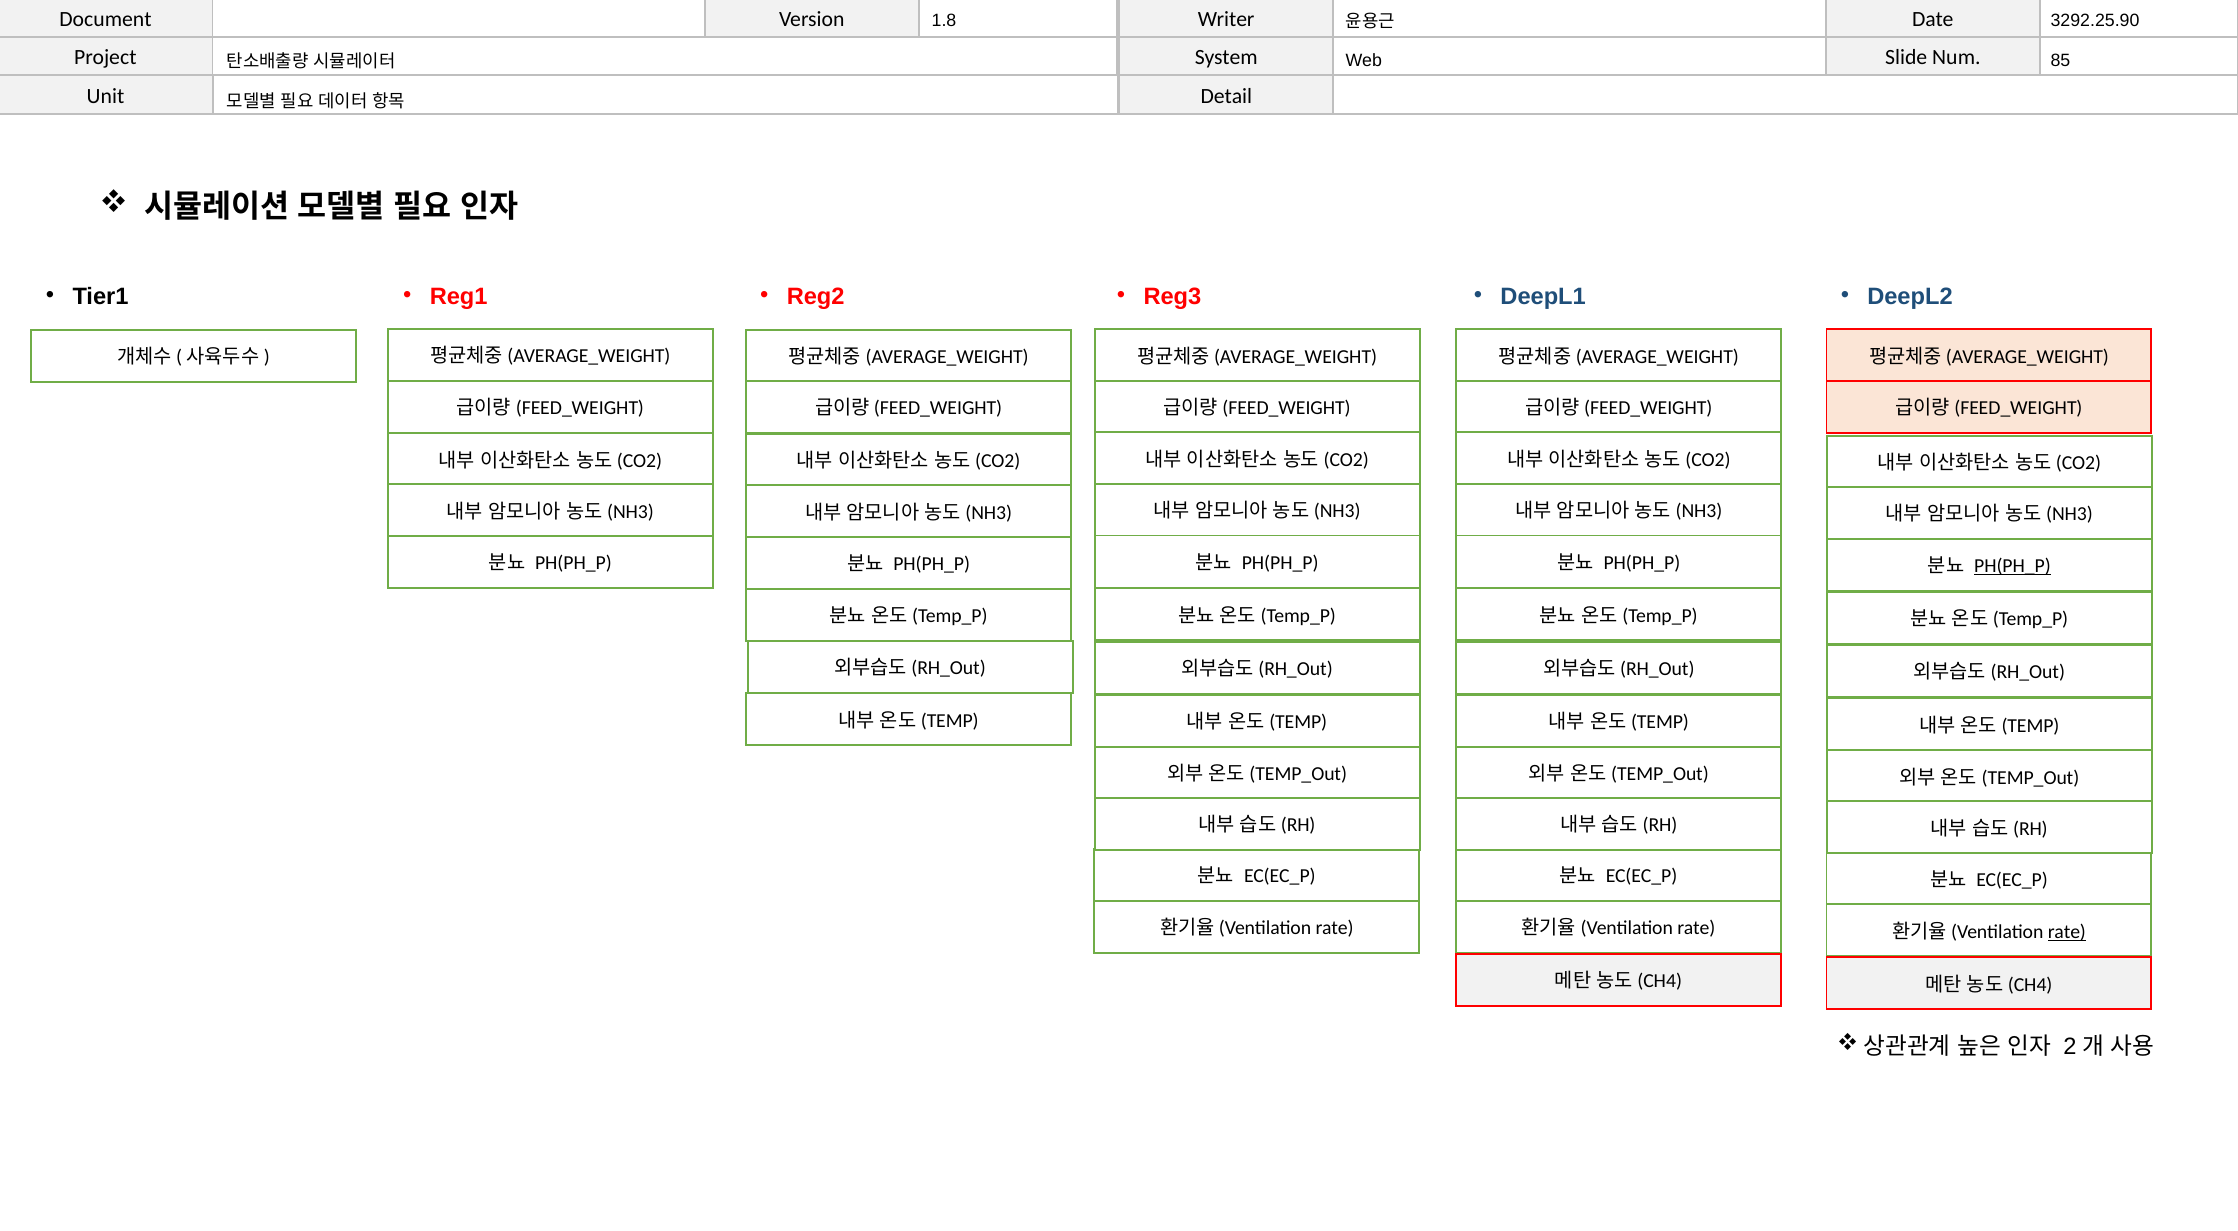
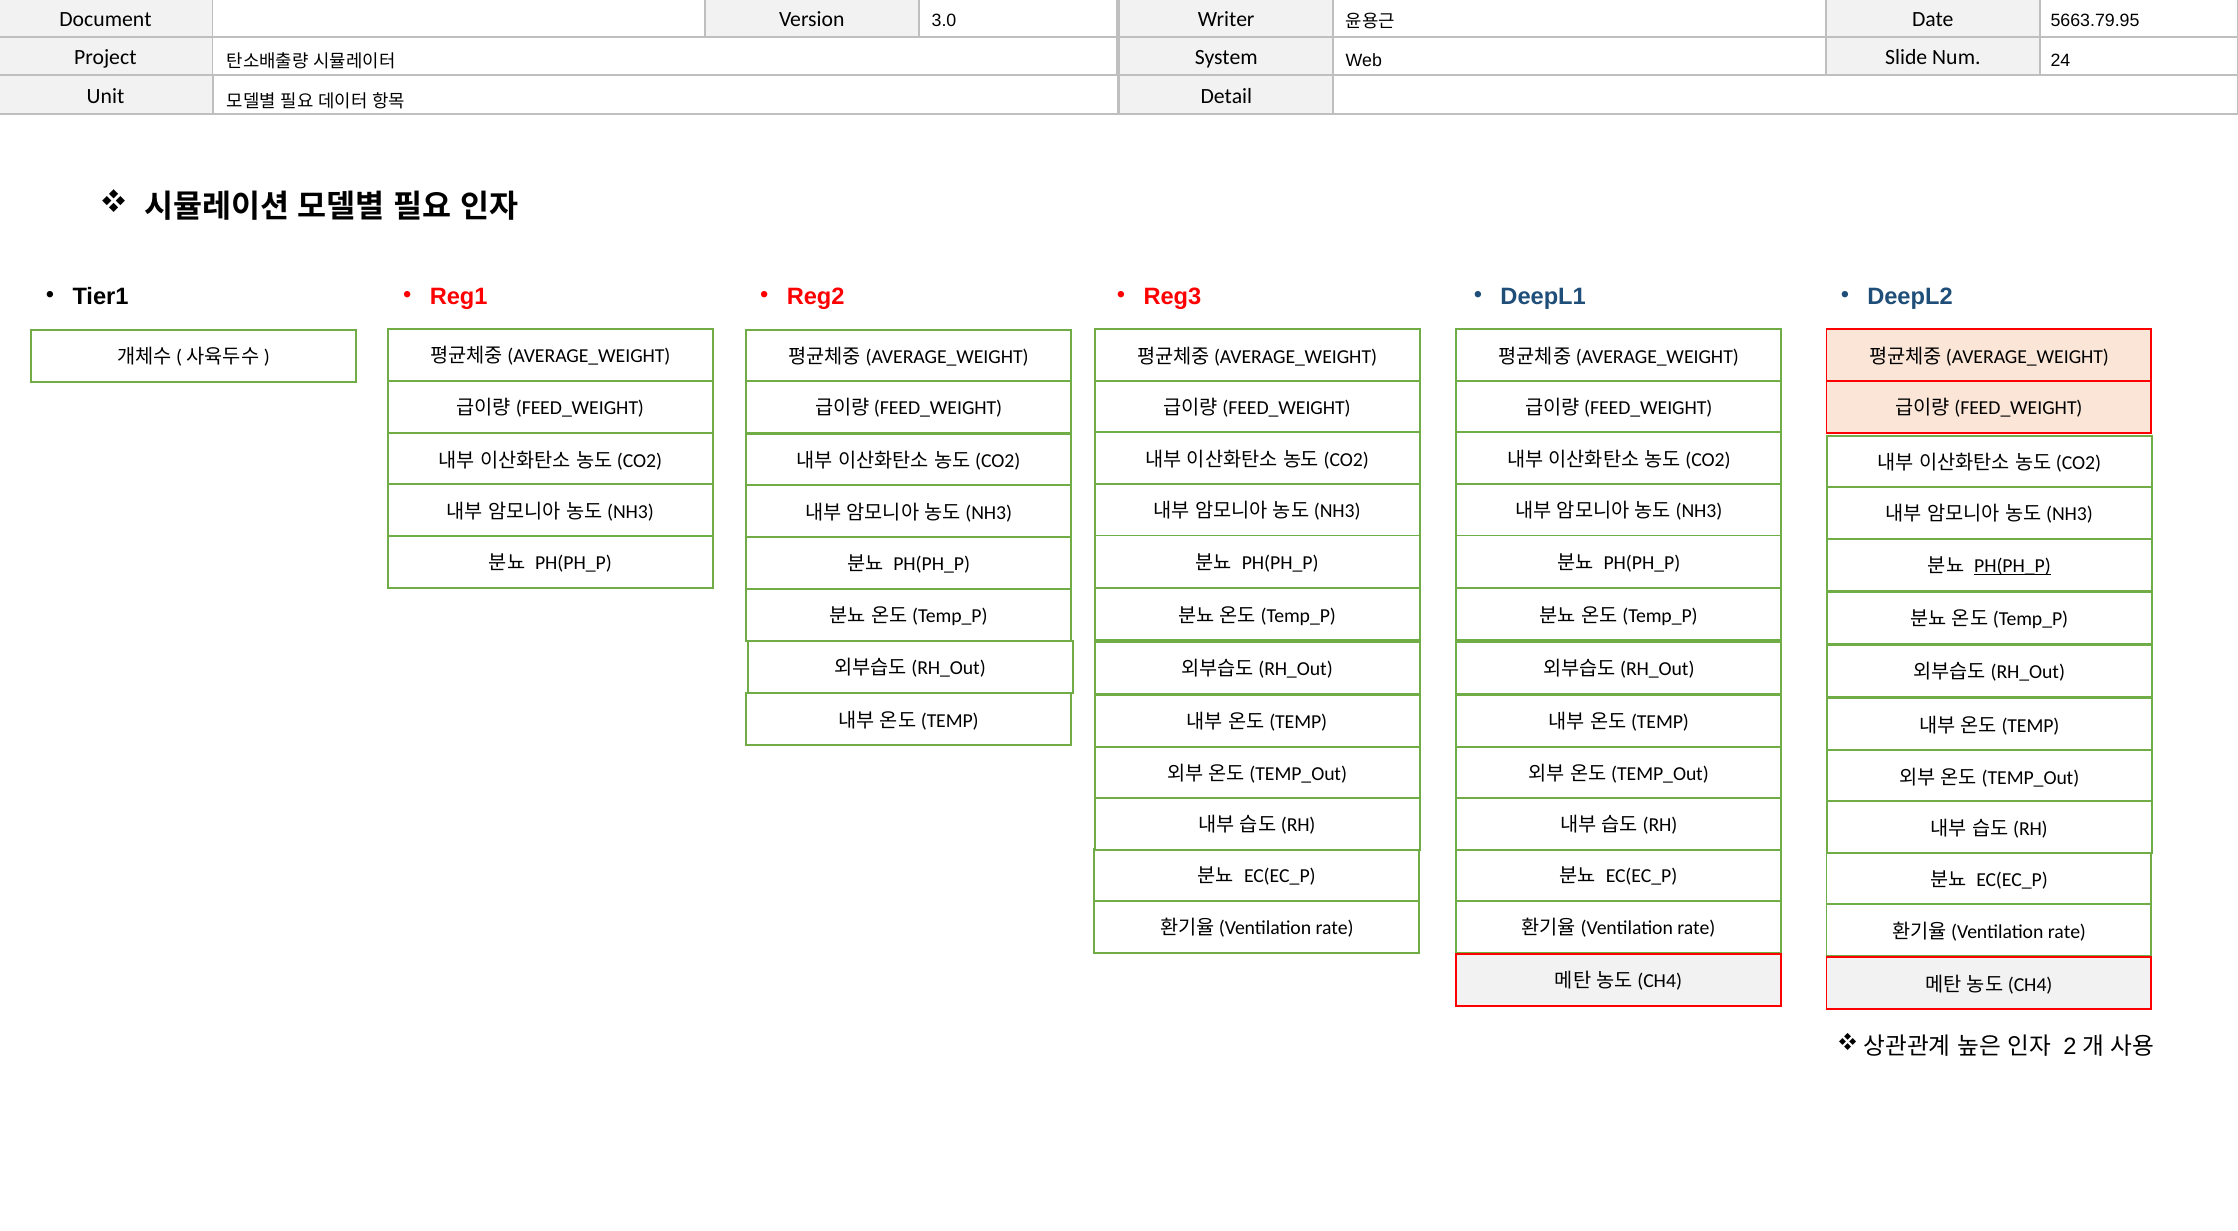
1.8: 1.8 -> 3.0
3292.25.90: 3292.25.90 -> 5663.79.95
85: 85 -> 24
rate at (2067, 932) underline: present -> none
